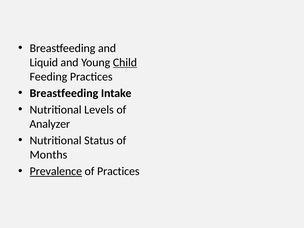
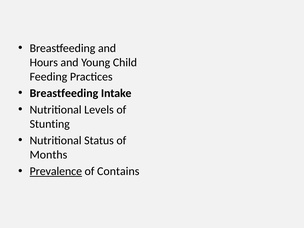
Liquid: Liquid -> Hours
Child underline: present -> none
Analyzer: Analyzer -> Stunting
of Practices: Practices -> Contains
